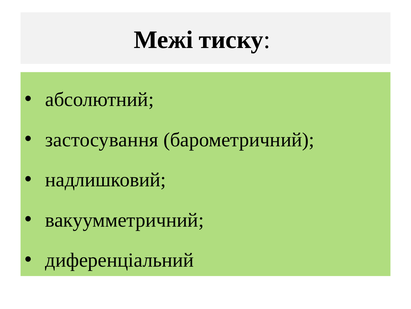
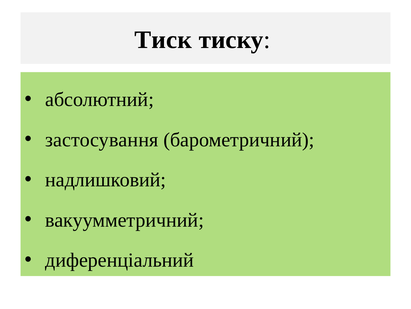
Межі: Межі -> Тиск
